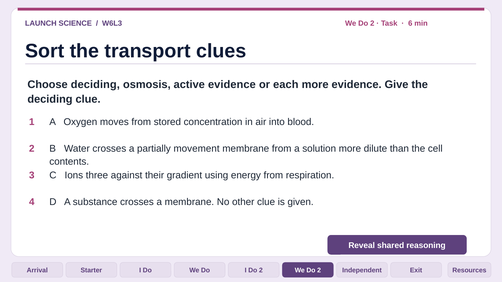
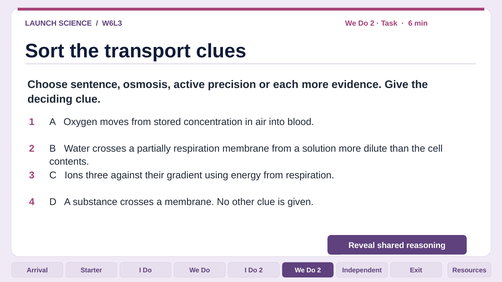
Choose deciding: deciding -> sentence
active evidence: evidence -> precision
partially movement: movement -> respiration
